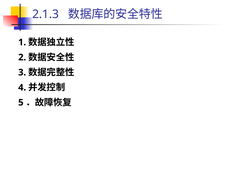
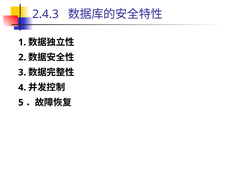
2.1.3: 2.1.3 -> 2.4.3
